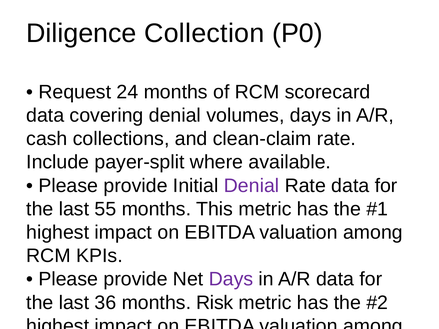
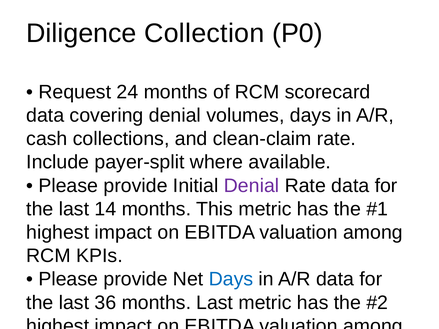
55: 55 -> 14
Days at (231, 279) colour: purple -> blue
months Risk: Risk -> Last
